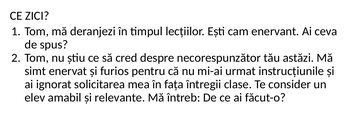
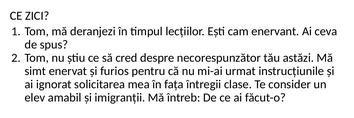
relevante: relevante -> imigranții
